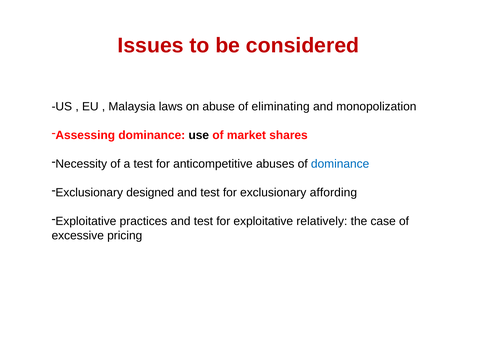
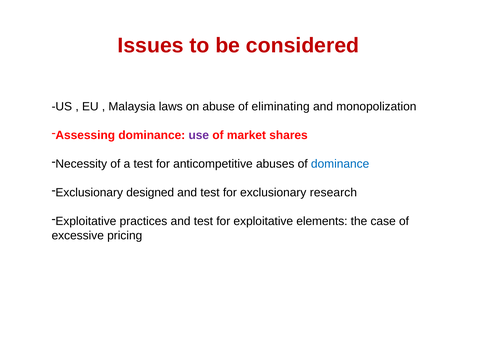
use colour: black -> purple
affording: affording -> research
relatively: relatively -> elements
